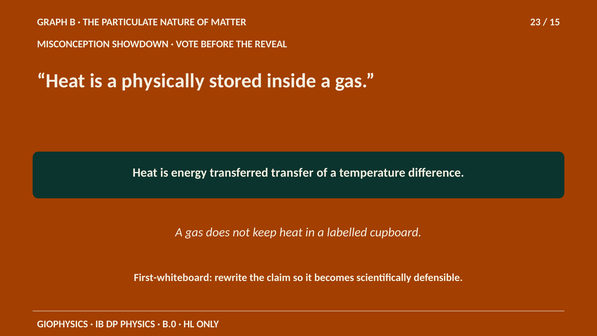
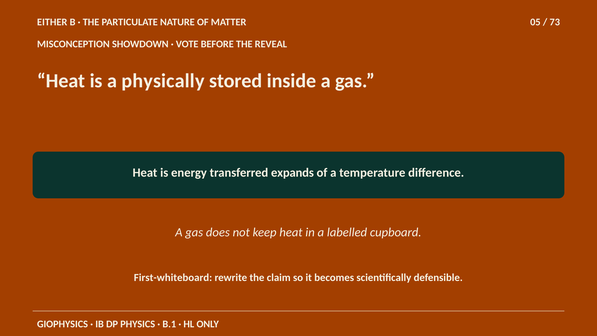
GRAPH: GRAPH -> EITHER
23: 23 -> 05
15: 15 -> 73
transfer: transfer -> expands
B.0: B.0 -> B.1
